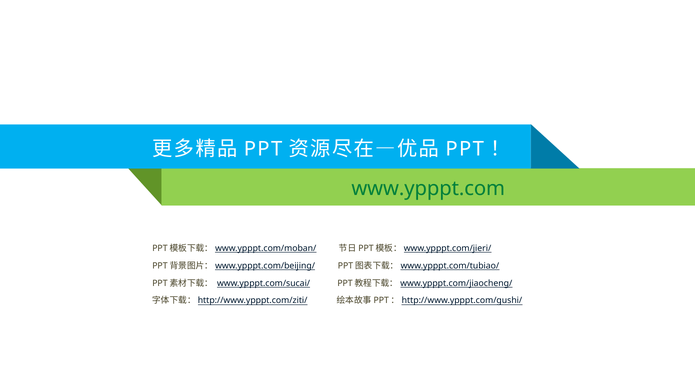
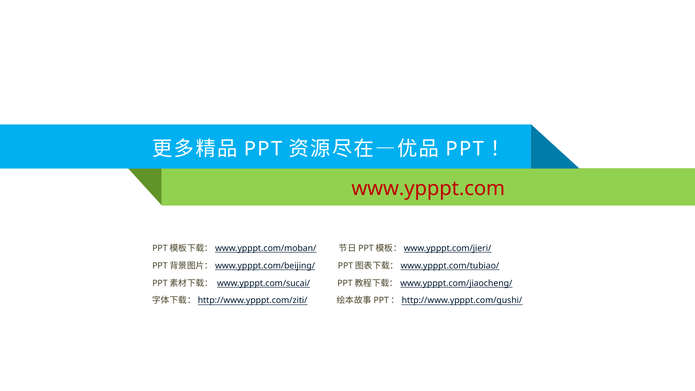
www.ypppt.com colour: green -> red
